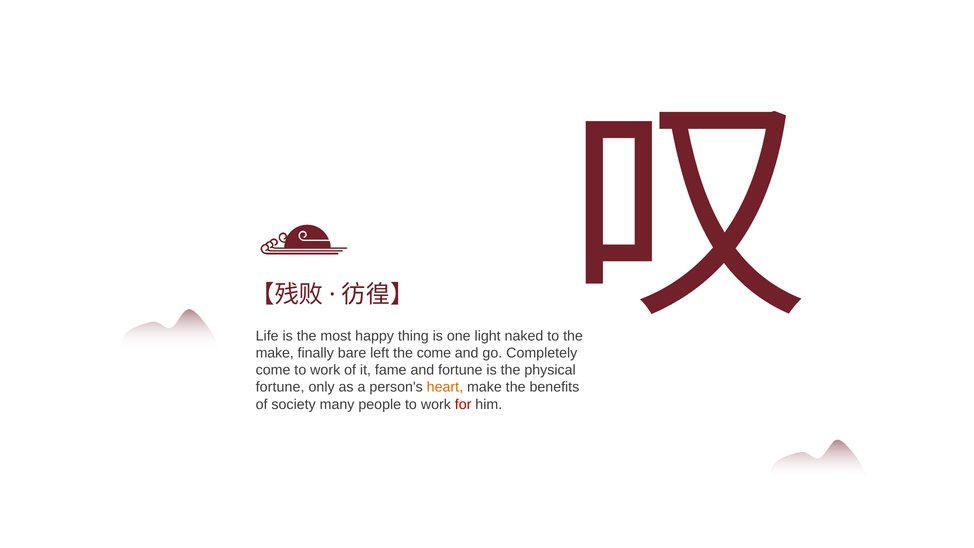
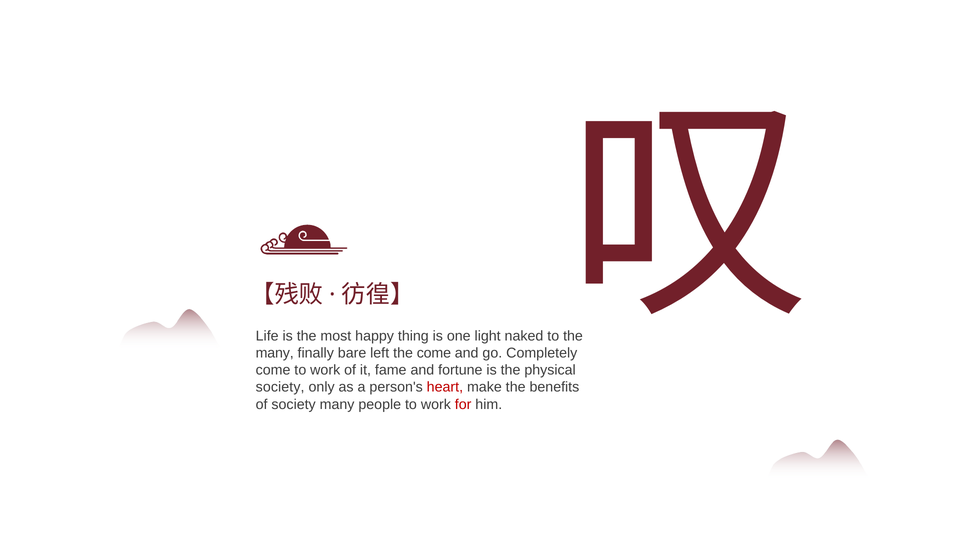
make at (275, 353): make -> many
fortune at (280, 387): fortune -> society
heart colour: orange -> red
